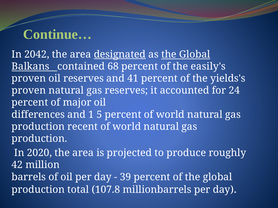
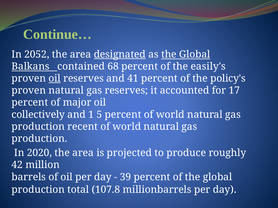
2042: 2042 -> 2052
oil at (55, 79) underline: none -> present
yields's: yields's -> policy's
24: 24 -> 17
differences: differences -> collectively
